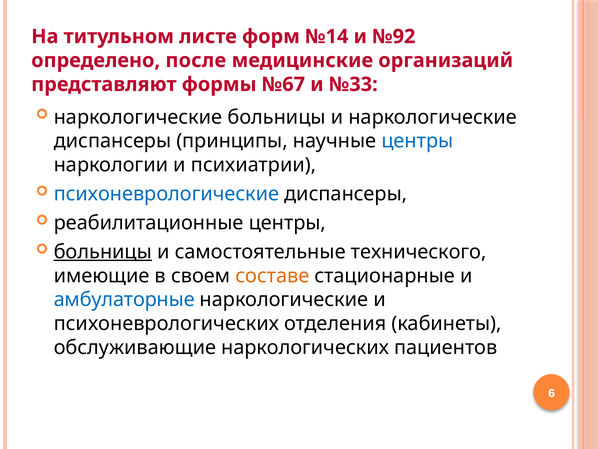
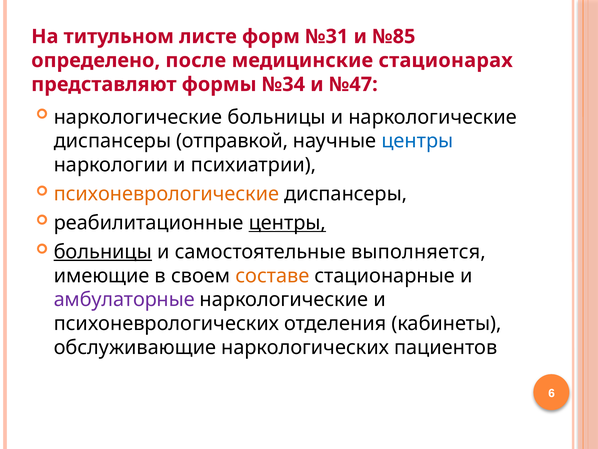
№14: №14 -> №31
№92: №92 -> №85
организаций: организаций -> стационарах
№67: №67 -> №34
№33: №33 -> №47
принципы: принципы -> отправкой
психоневрологические colour: blue -> orange
центры at (287, 223) underline: none -> present
технического: технического -> выполняется
амбулаторные colour: blue -> purple
